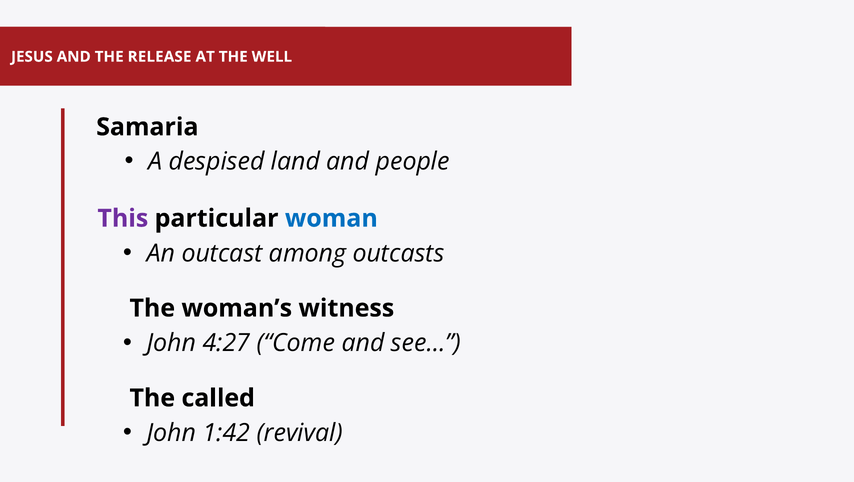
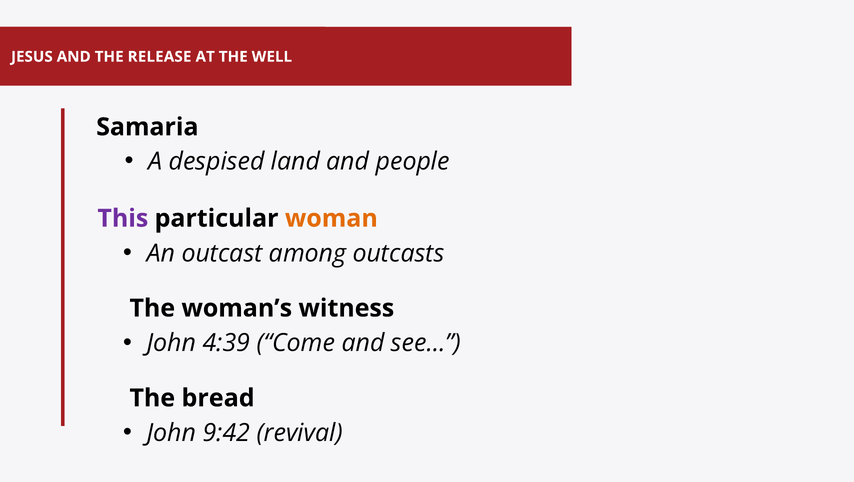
woman colour: blue -> orange
4:27: 4:27 -> 4:39
called: called -> bread
1:42: 1:42 -> 9:42
